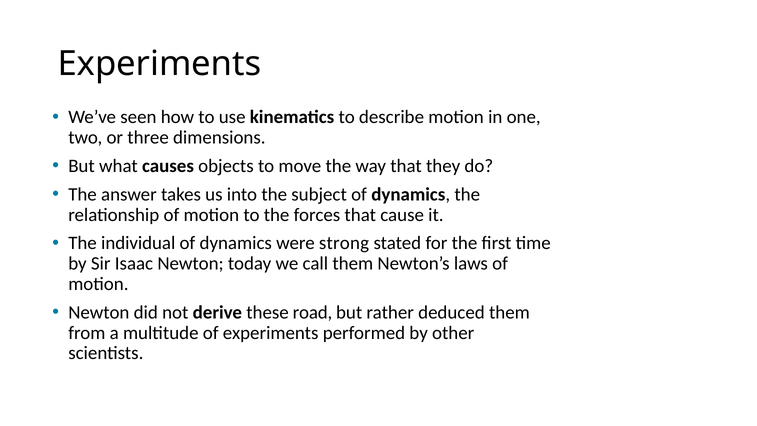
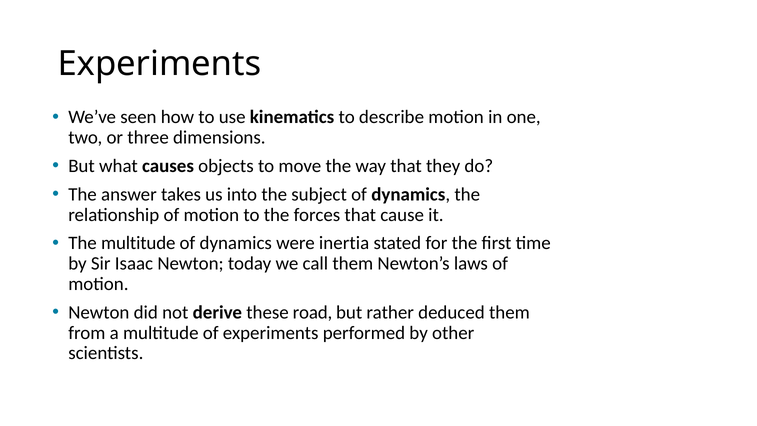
The individual: individual -> multitude
strong: strong -> inertia
